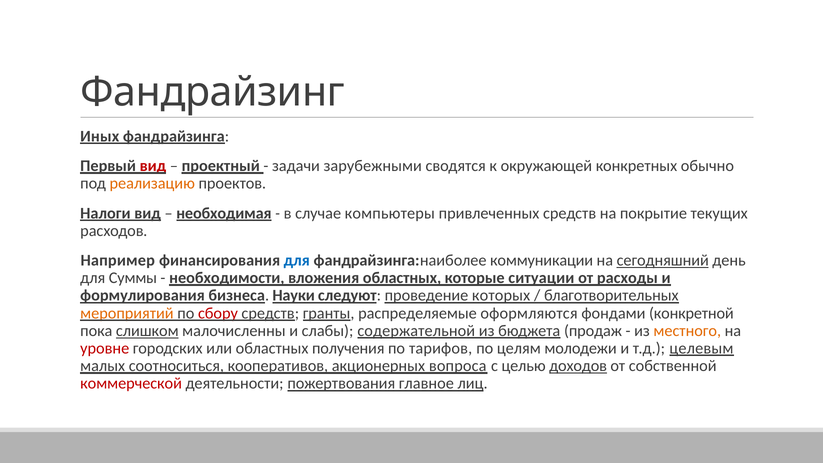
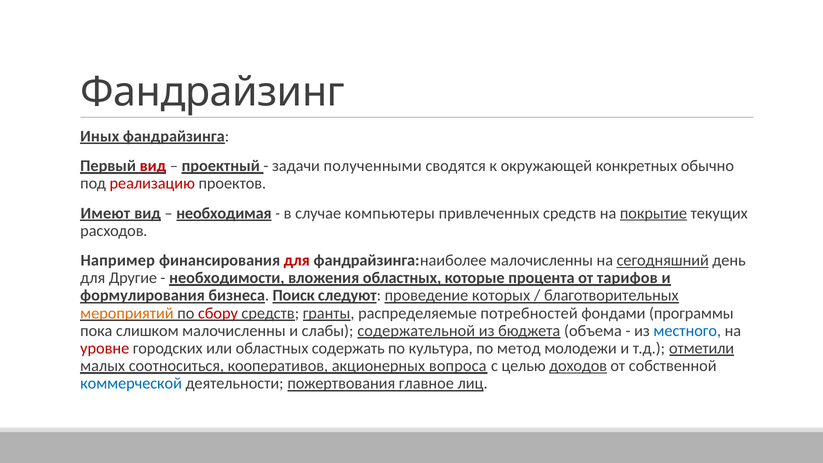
зарубежными: зарубежными -> полученными
реализацию colour: orange -> red
Налоги: Налоги -> Имеют
покрытие underline: none -> present
для at (297, 260) colour: blue -> red
фандрайзинга:наиболее коммуникации: коммуникации -> малочисленны
Суммы: Суммы -> Другие
ситуации: ситуации -> процента
расходы: расходы -> тарифов
Науки: Науки -> Поиск
оформляются: оформляются -> потребностей
конкретной: конкретной -> программы
слишком underline: present -> none
продаж: продаж -> объема
местного colour: orange -> blue
получения: получения -> содержать
тарифов: тарифов -> культура
целям: целям -> метод
целевым: целевым -> отметили
коммерческой colour: red -> blue
